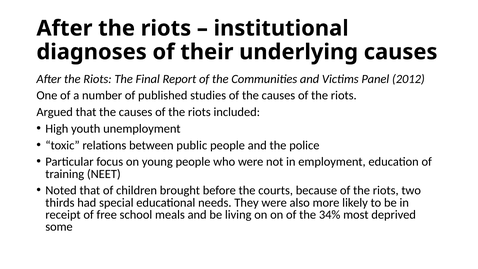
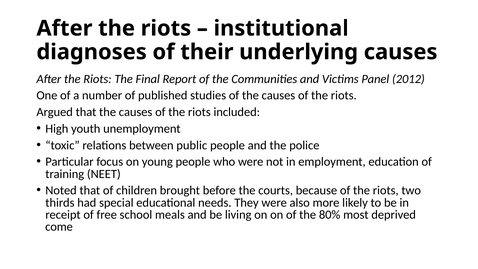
34%: 34% -> 80%
some: some -> come
